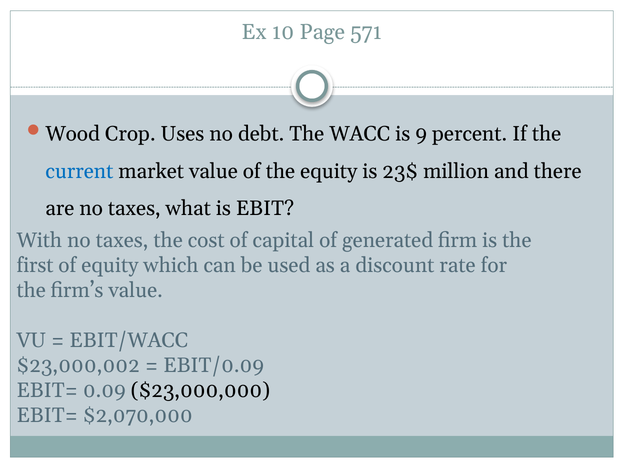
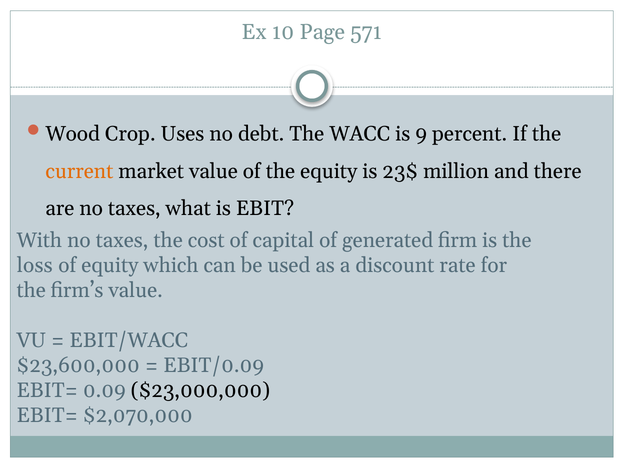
current colour: blue -> orange
first: first -> loss
$23,000,002: $23,000,002 -> $23,600,000
